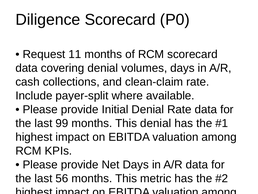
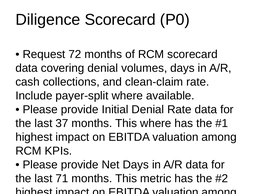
11: 11 -> 72
99: 99 -> 37
This denial: denial -> where
56: 56 -> 71
